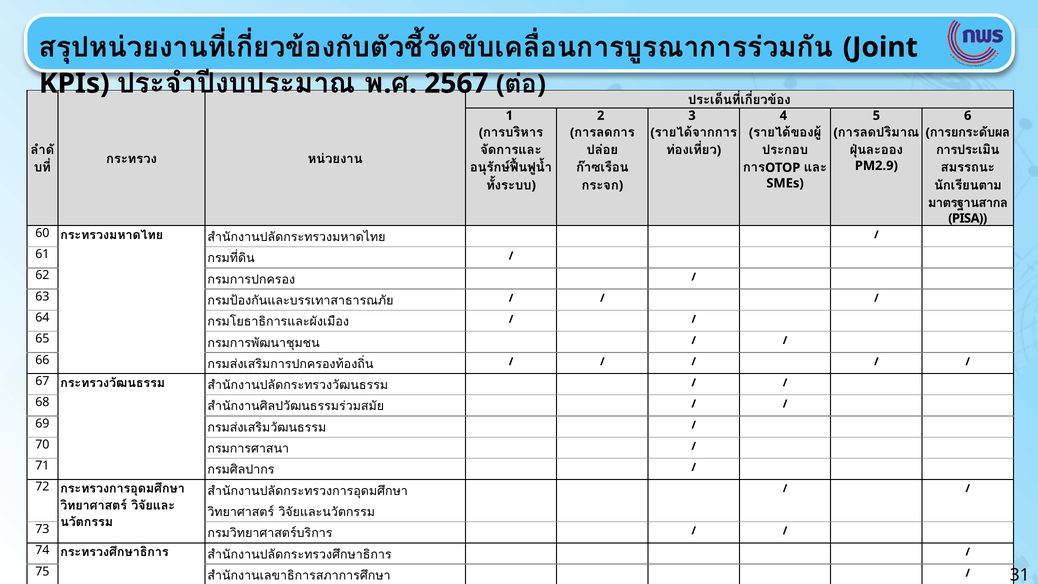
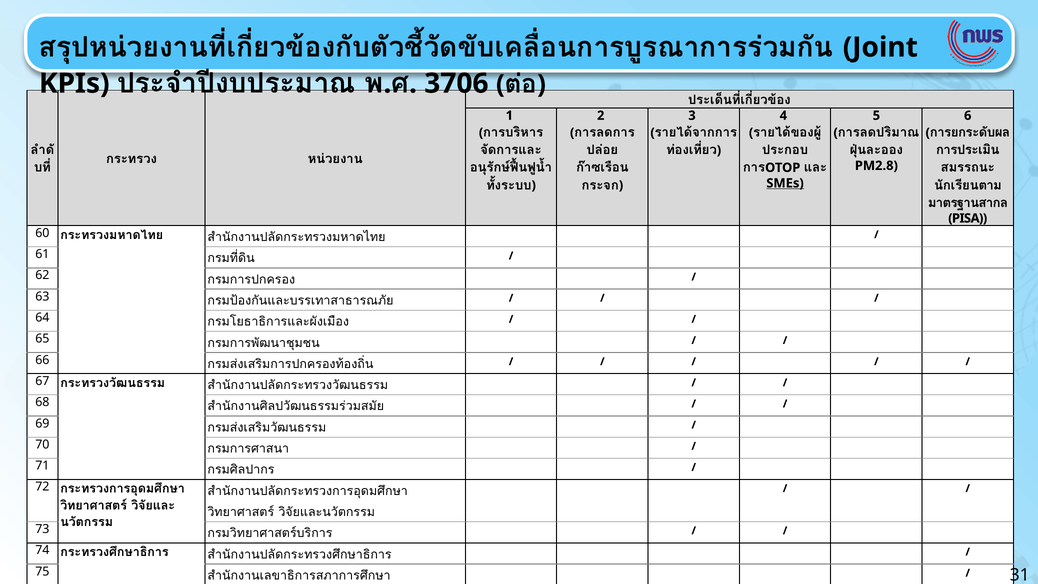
2567: 2567 -> 3706
PM2.9: PM2.9 -> PM2.8
SMEs underline: none -> present
